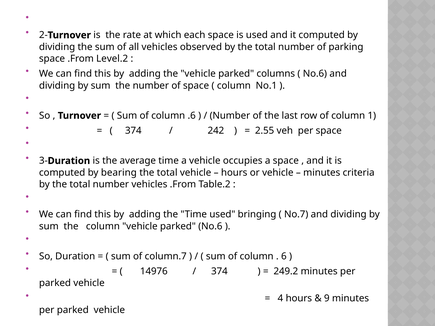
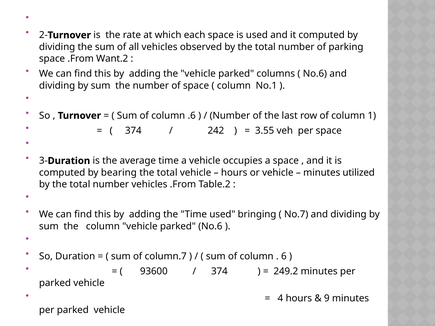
Level.2: Level.2 -> Want.2
2.55: 2.55 -> 3.55
criteria: criteria -> utilized
14976: 14976 -> 93600
